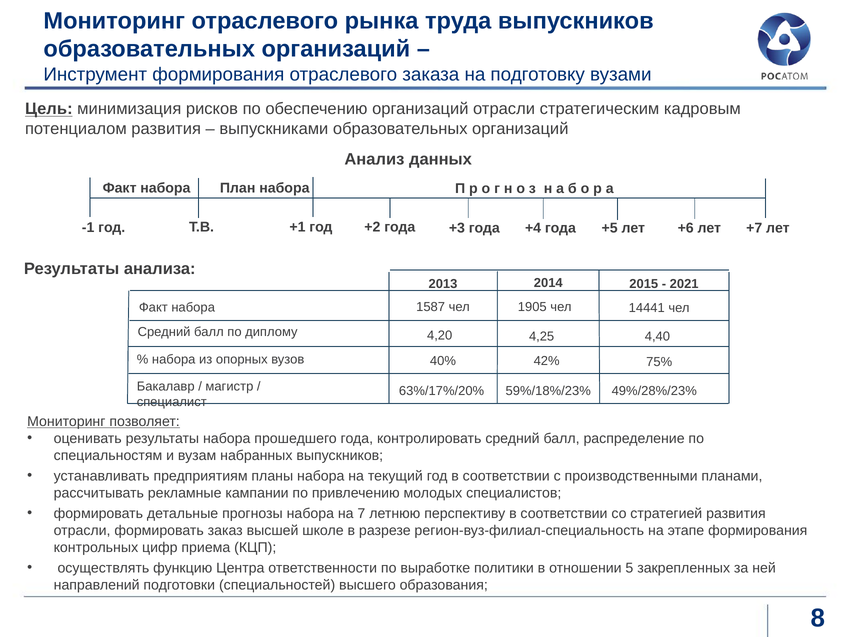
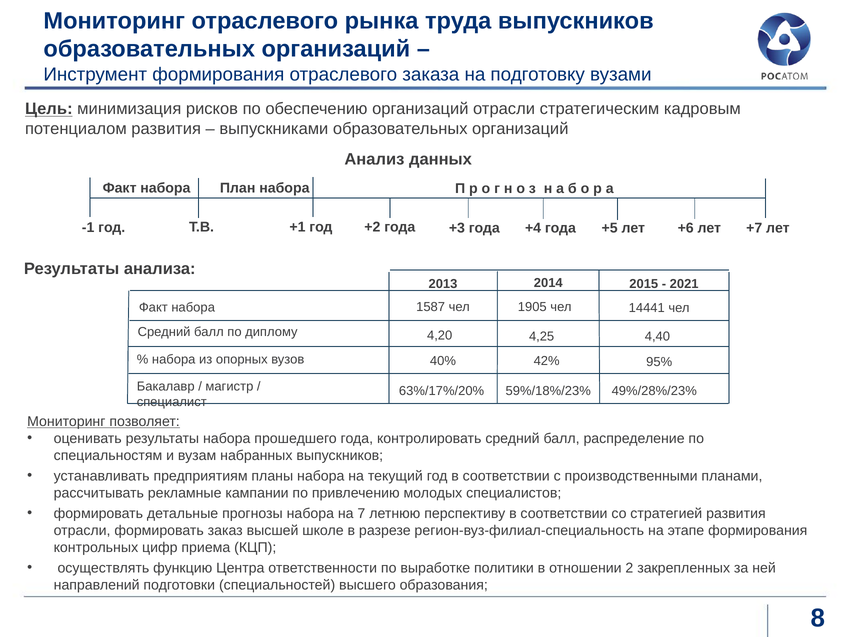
75%: 75% -> 95%
5: 5 -> 2
